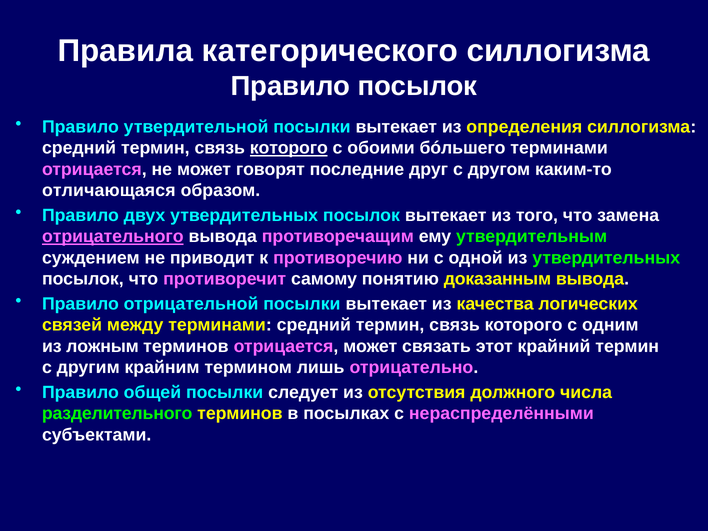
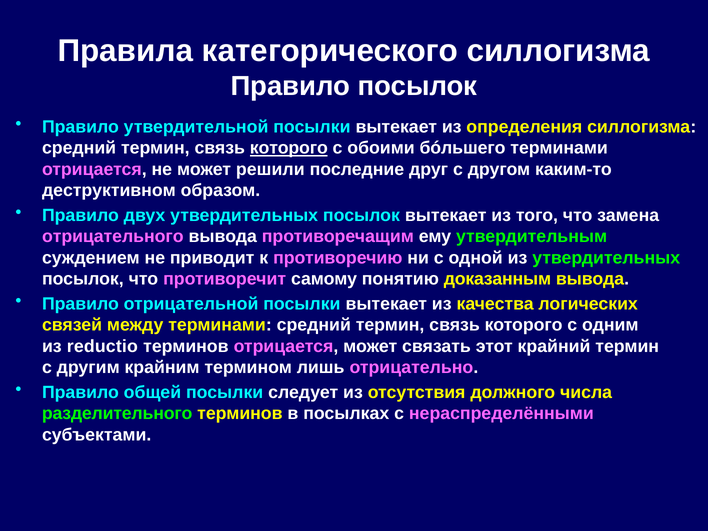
говорят: говорят -> решили
отличающаяся: отличающаяся -> деструктивном
отрицательного underline: present -> none
ложным: ложным -> reductio
